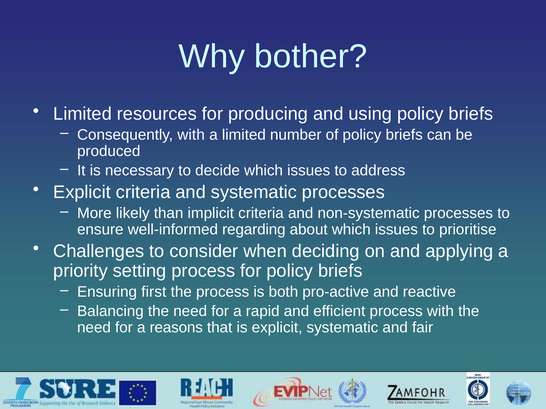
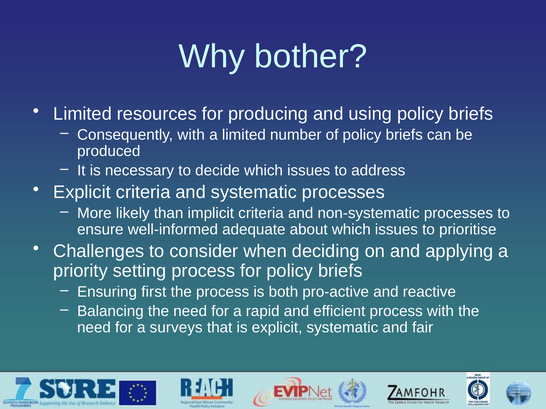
regarding: regarding -> adequate
reasons: reasons -> surveys
